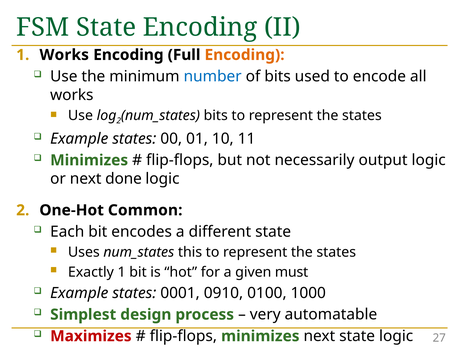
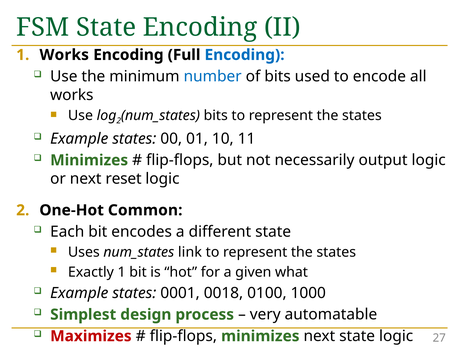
Encoding at (245, 55) colour: orange -> blue
done: done -> reset
this: this -> link
must: must -> what
0910: 0910 -> 0018
